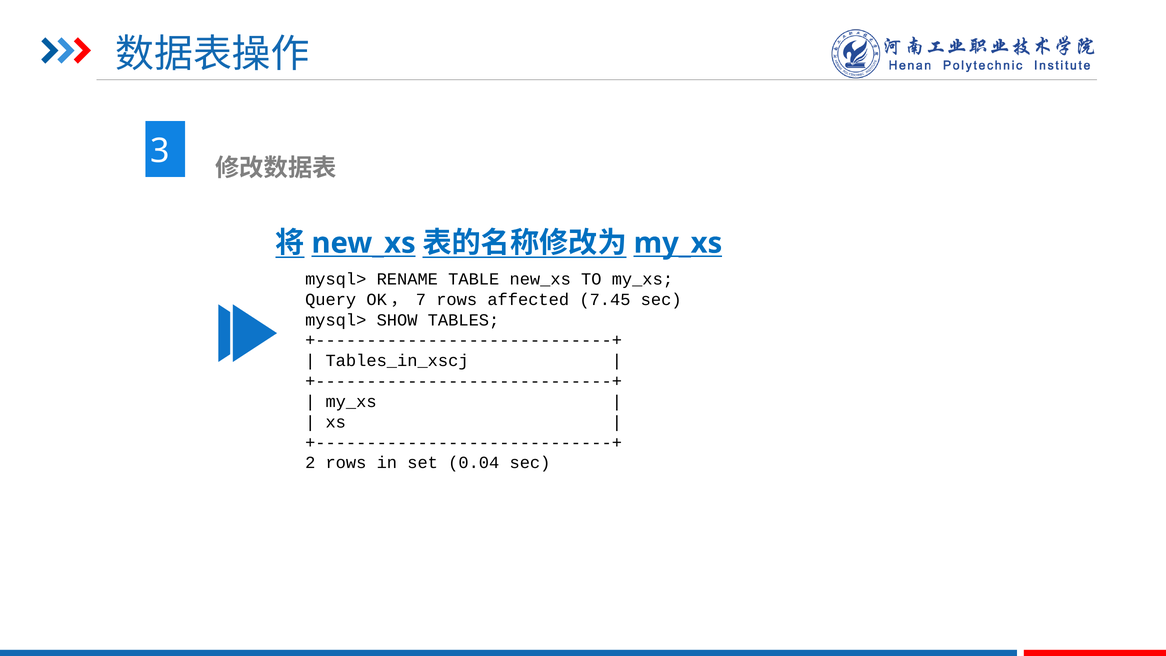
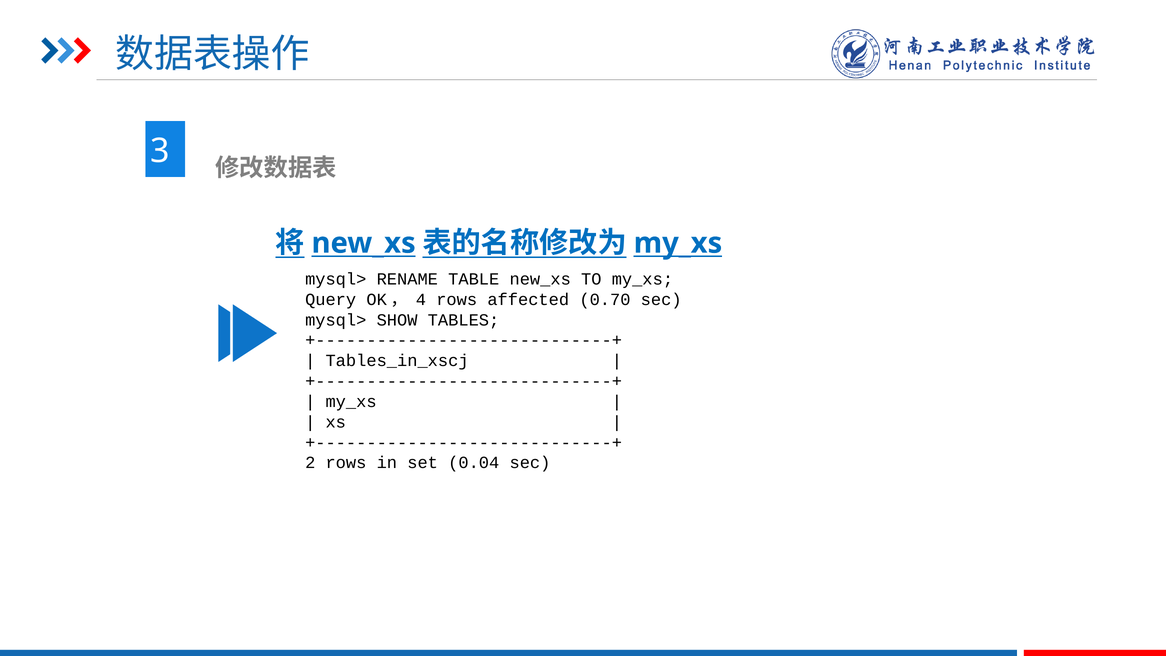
7: 7 -> 4
7.45: 7.45 -> 0.70
